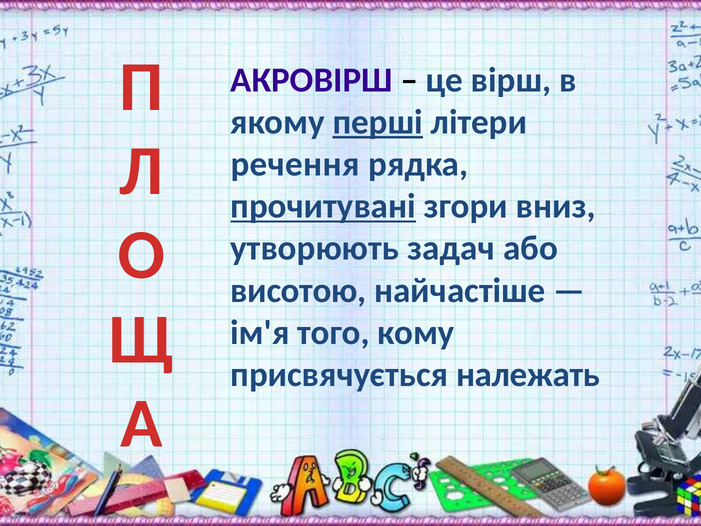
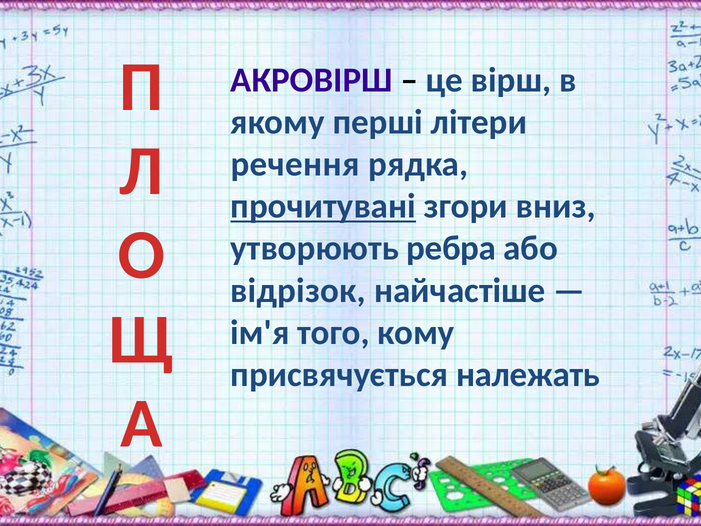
перші underline: present -> none
задач: задач -> ребра
висотою: висотою -> відрізок
